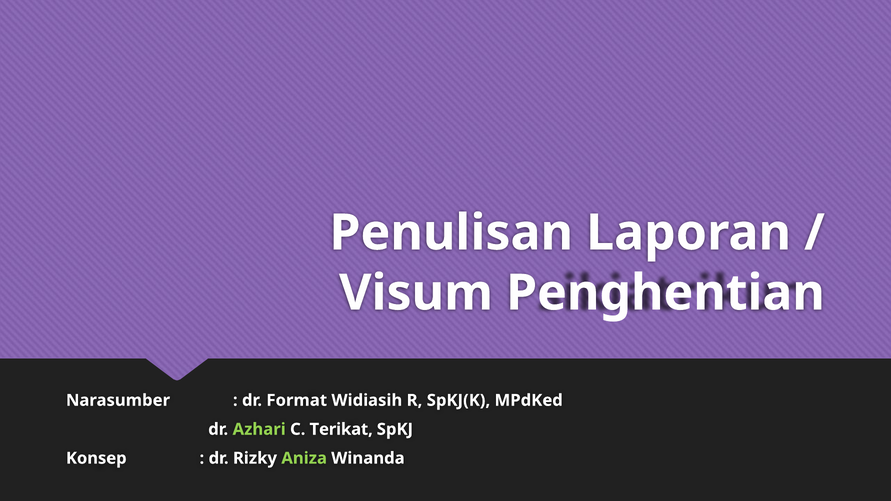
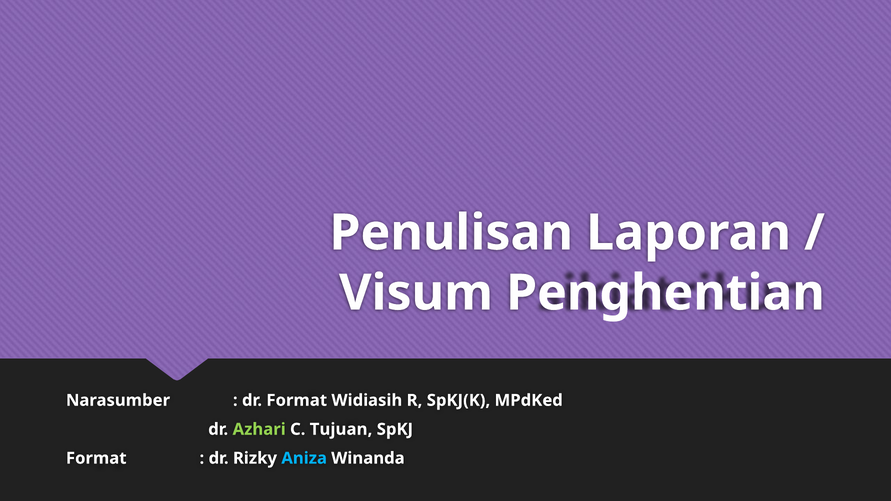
Terikat: Terikat -> Tujuan
Konsep at (96, 458): Konsep -> Format
Aniza colour: light green -> light blue
